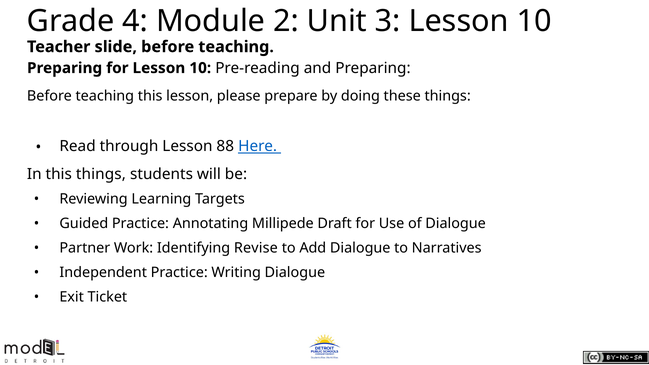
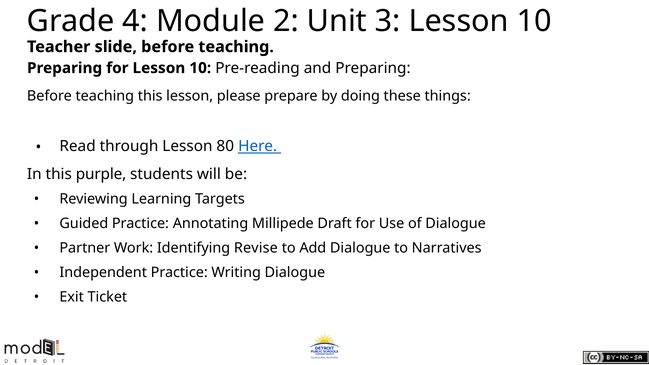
88: 88 -> 80
this things: things -> purple
